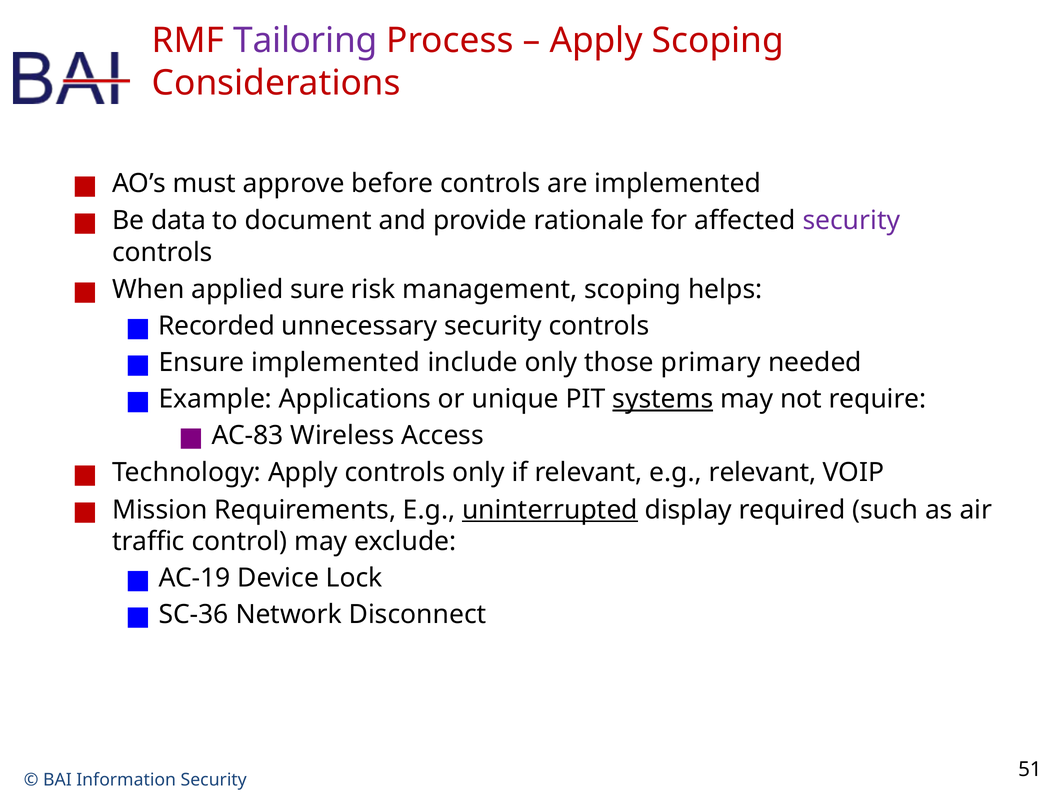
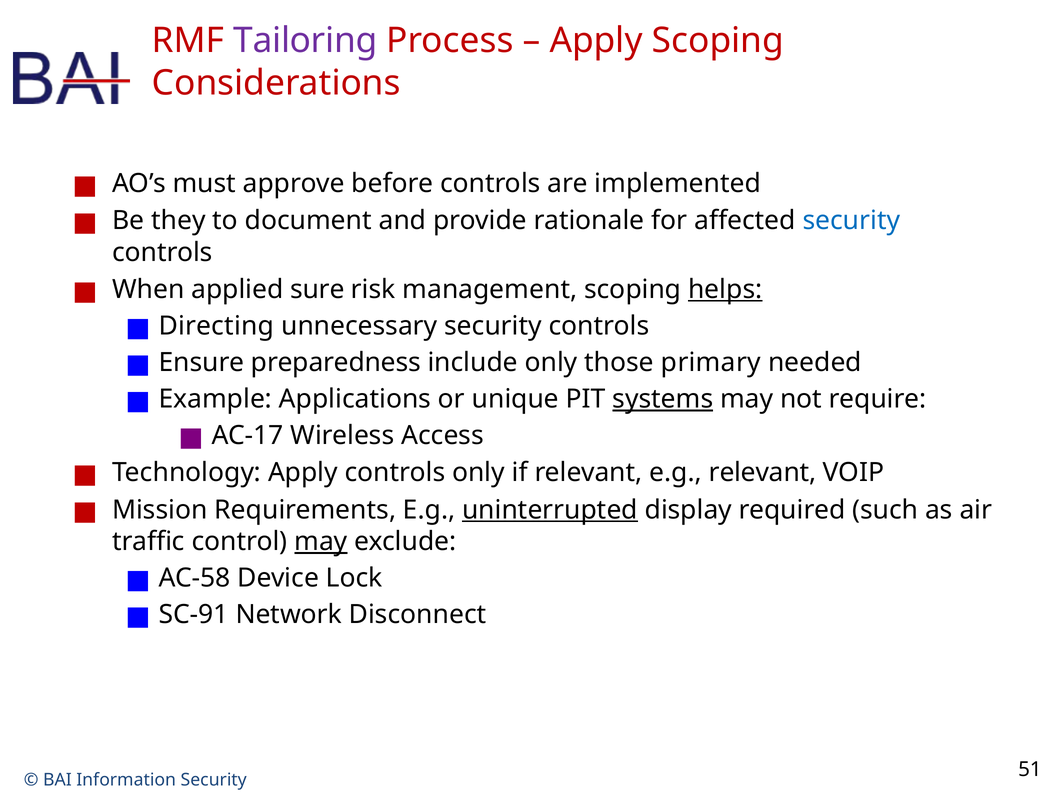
data: data -> they
security at (851, 221) colour: purple -> blue
helps underline: none -> present
Recorded: Recorded -> Directing
Ensure implemented: implemented -> preparedness
AC-83: AC-83 -> AC-17
may at (321, 542) underline: none -> present
AC-19: AC-19 -> AC-58
SC-36: SC-36 -> SC-91
